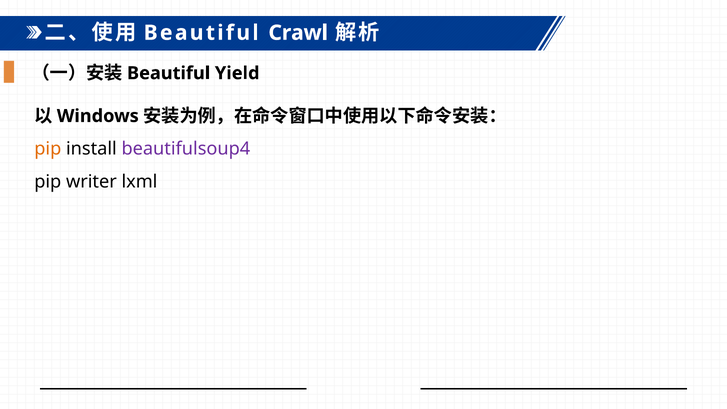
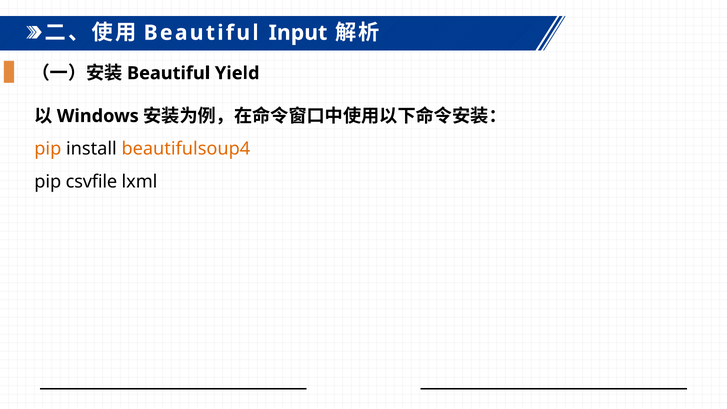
Crawl: Crawl -> Input
beautifulsoup4 colour: purple -> orange
writer: writer -> csvfile
